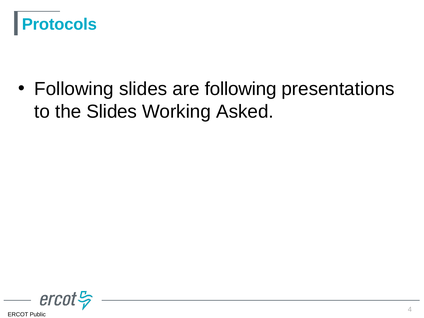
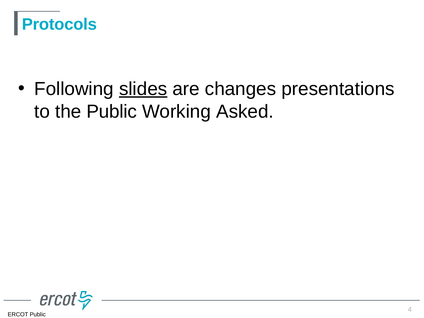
slides at (143, 89) underline: none -> present
are following: following -> changes
the Slides: Slides -> Public
